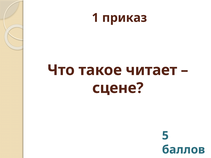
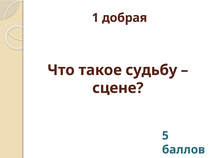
приказ: приказ -> добрая
читает: читает -> судьбу
